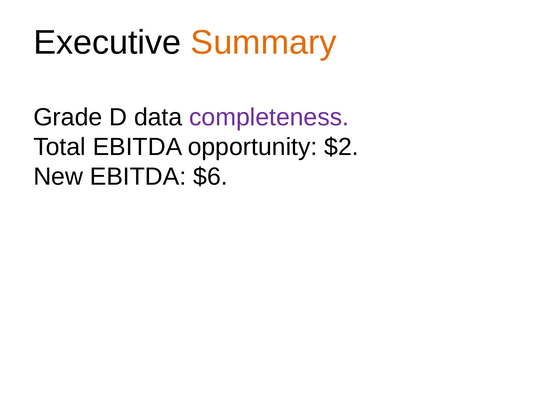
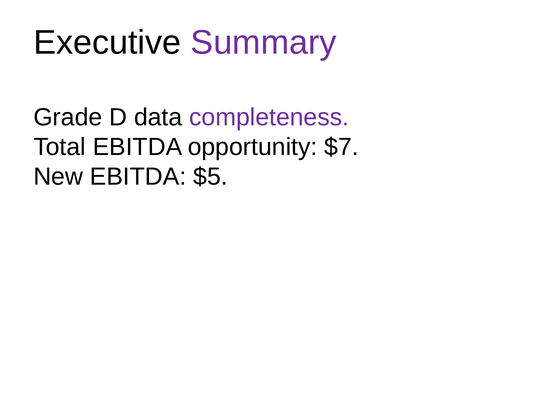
Summary colour: orange -> purple
$2: $2 -> $7
$6: $6 -> $5
